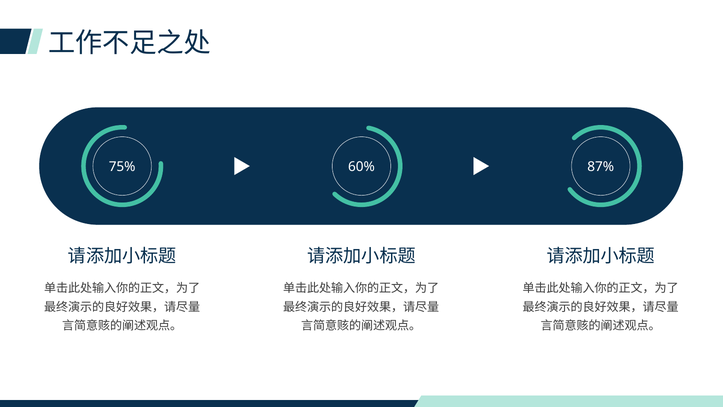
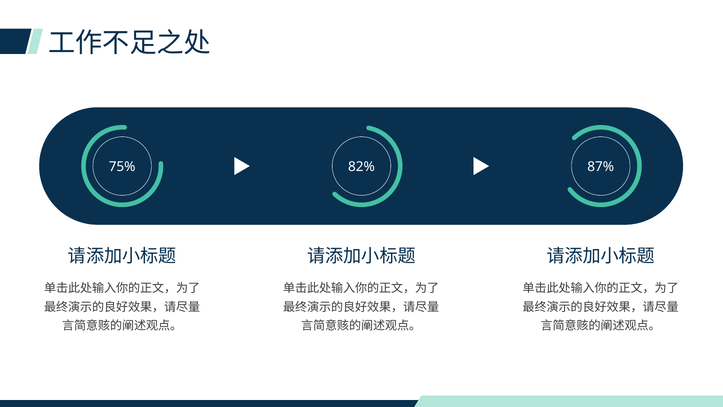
60%: 60% -> 82%
